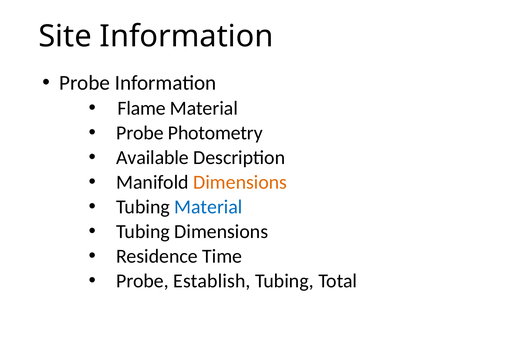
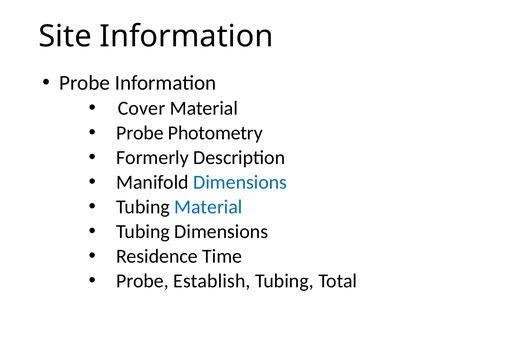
Flame: Flame -> Cover
Available: Available -> Formerly
Dimensions at (240, 182) colour: orange -> blue
